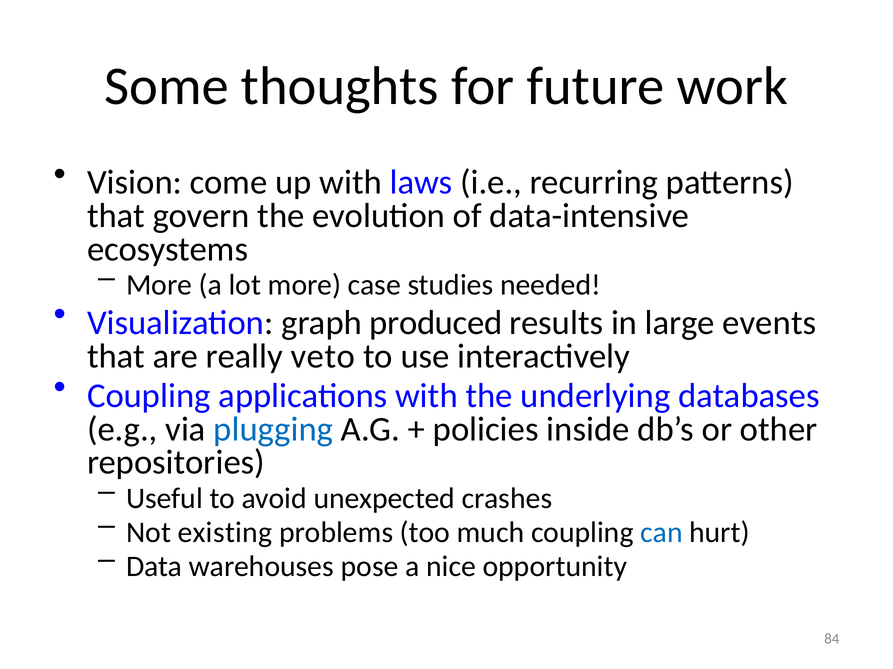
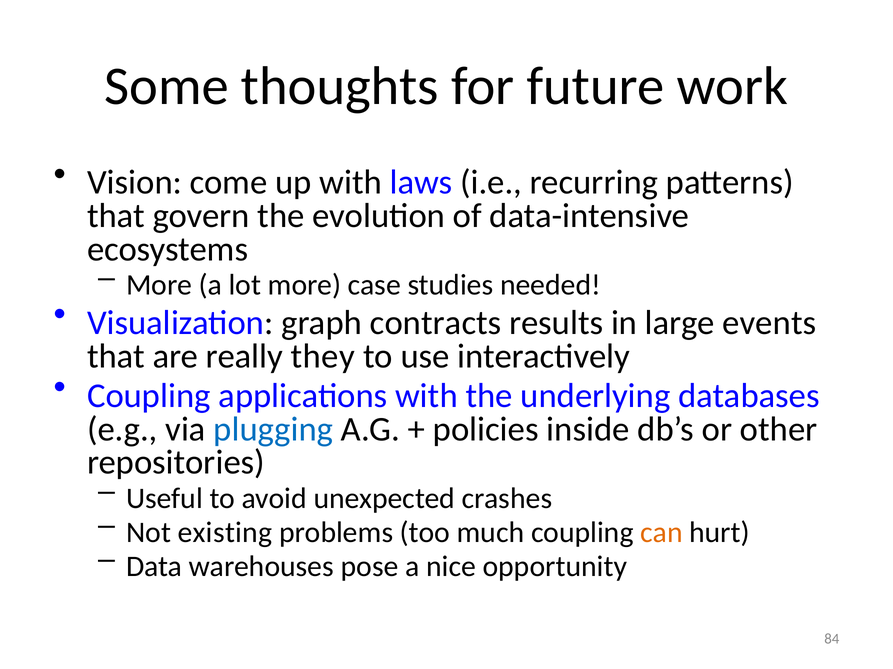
produced: produced -> contracts
veto: veto -> they
can colour: blue -> orange
